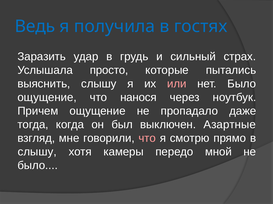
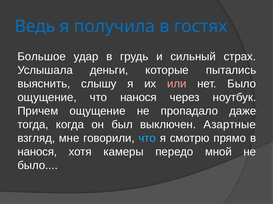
Заразить: Заразить -> Большое
просто: просто -> деньги
что at (147, 139) colour: pink -> light blue
слышу at (37, 152): слышу -> нанося
